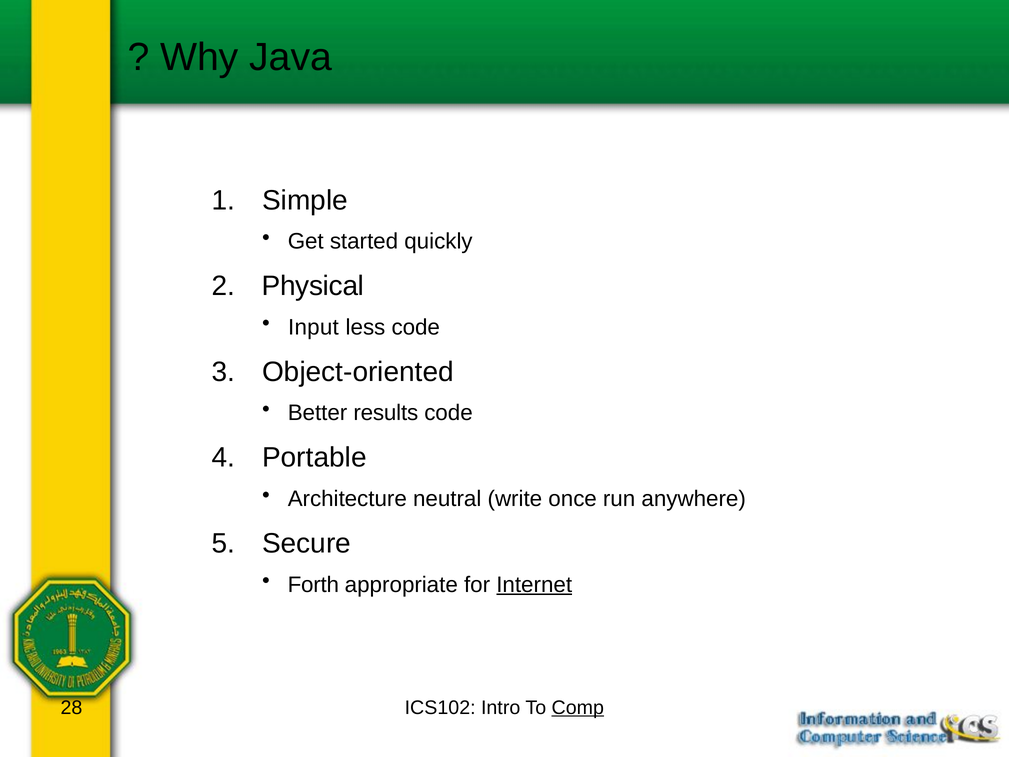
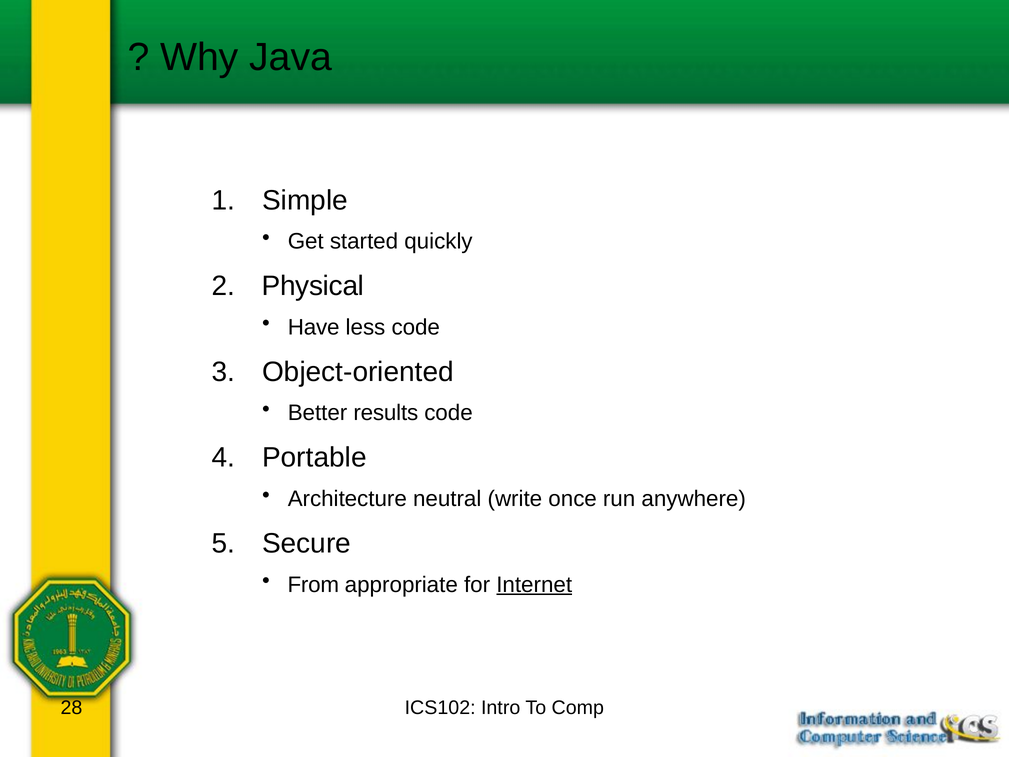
Input: Input -> Have
Forth: Forth -> From
Comp underline: present -> none
